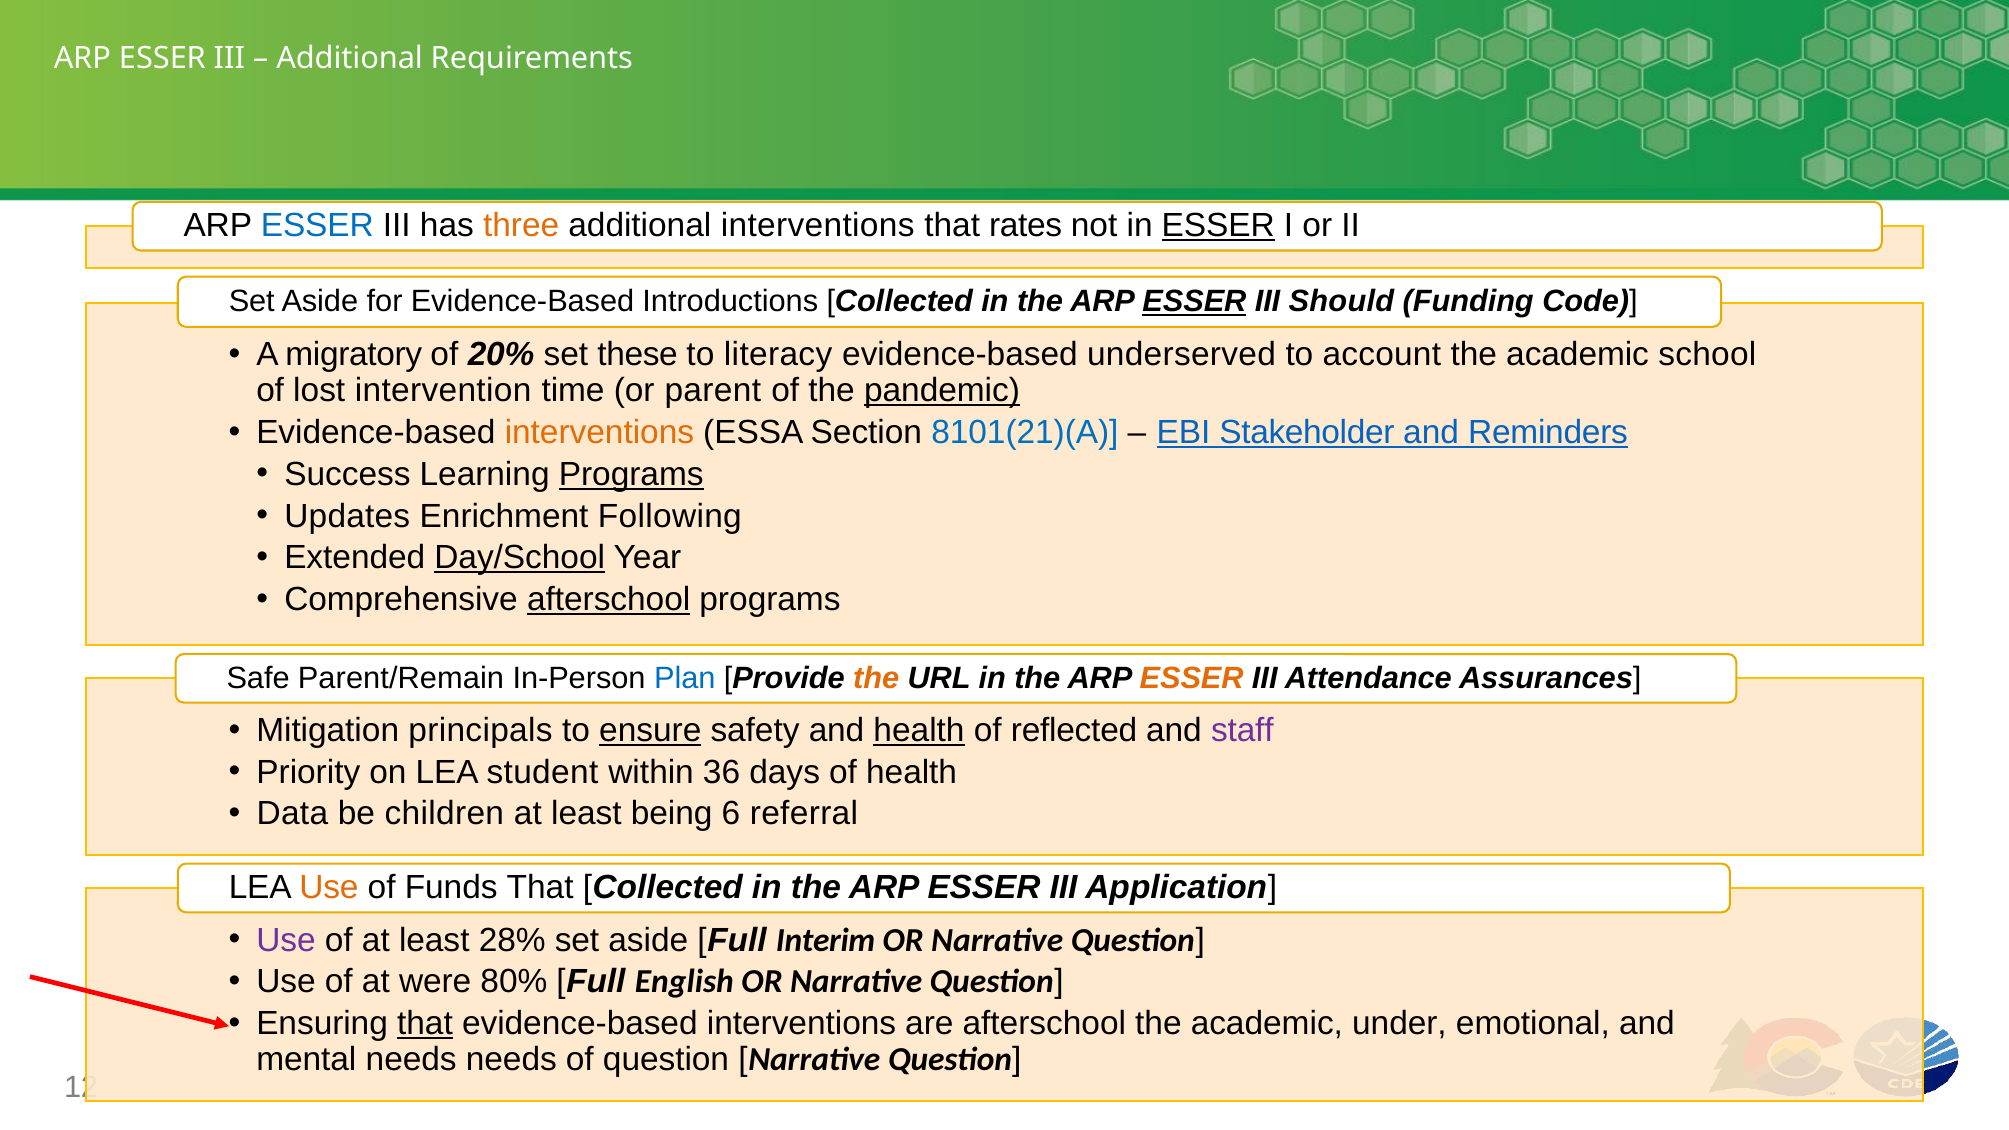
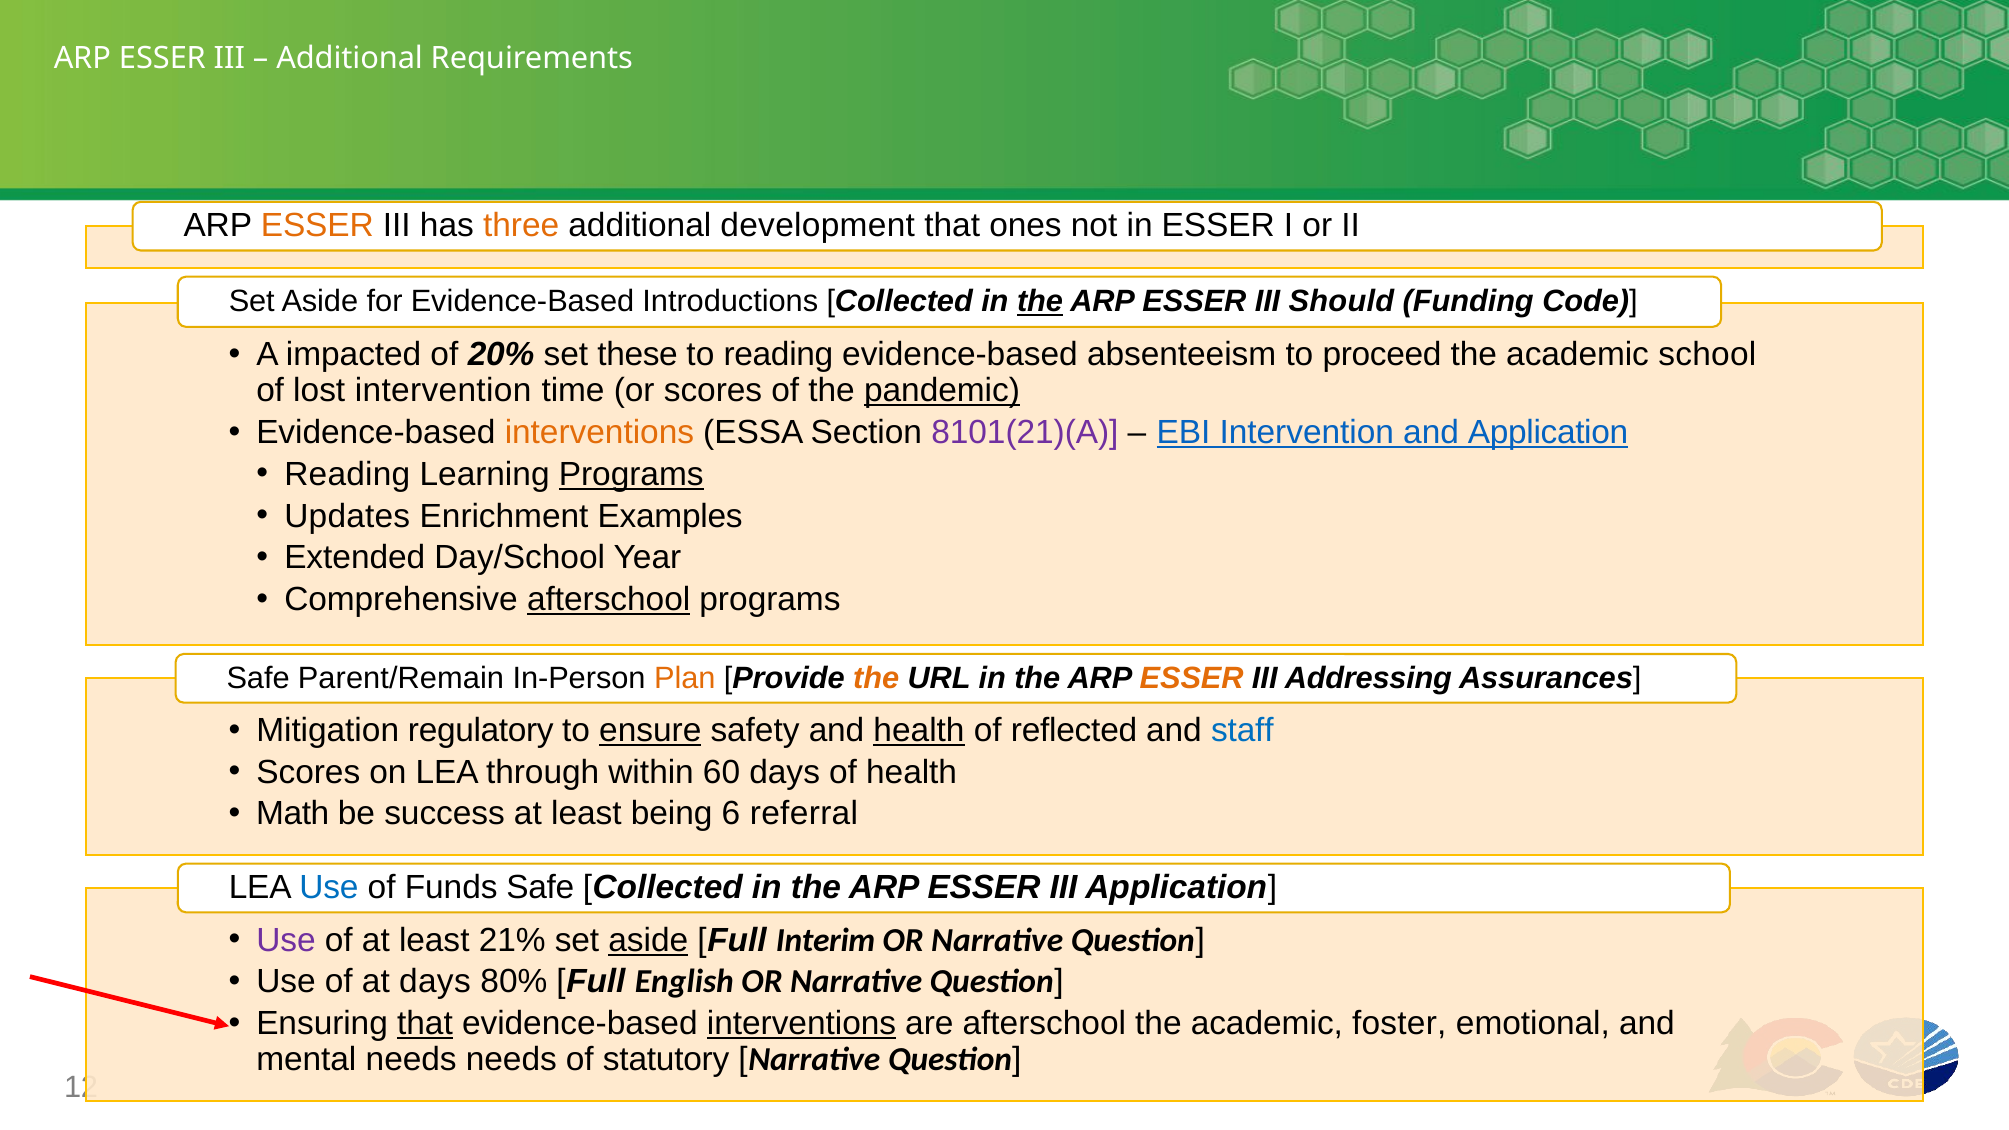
ESSER at (317, 226) colour: blue -> orange
additional interventions: interventions -> development
rates: rates -> ones
ESSER at (1218, 226) underline: present -> none
the at (1040, 302) underline: none -> present
ESSER at (1194, 302) underline: present -> none
migratory: migratory -> impacted
to literacy: literacy -> reading
underserved: underserved -> absenteeism
account: account -> proceed
or parent: parent -> scores
8101(21)(A colour: blue -> purple
EBI Stakeholder: Stakeholder -> Intervention
and Reminders: Reminders -> Application
Success at (347, 474): Success -> Reading
Following: Following -> Examples
Day/School underline: present -> none
Plan colour: blue -> orange
Attendance: Attendance -> Addressing
principals: principals -> regulatory
staff colour: purple -> blue
Priority at (308, 772): Priority -> Scores
student: student -> through
36: 36 -> 60
Data: Data -> Math
children: children -> success
Use at (329, 888) colour: orange -> blue
Funds That: That -> Safe
28%: 28% -> 21%
aside at (648, 940) underline: none -> present
at were: were -> days
interventions at (802, 1024) underline: none -> present
under: under -> foster
of question: question -> statutory
